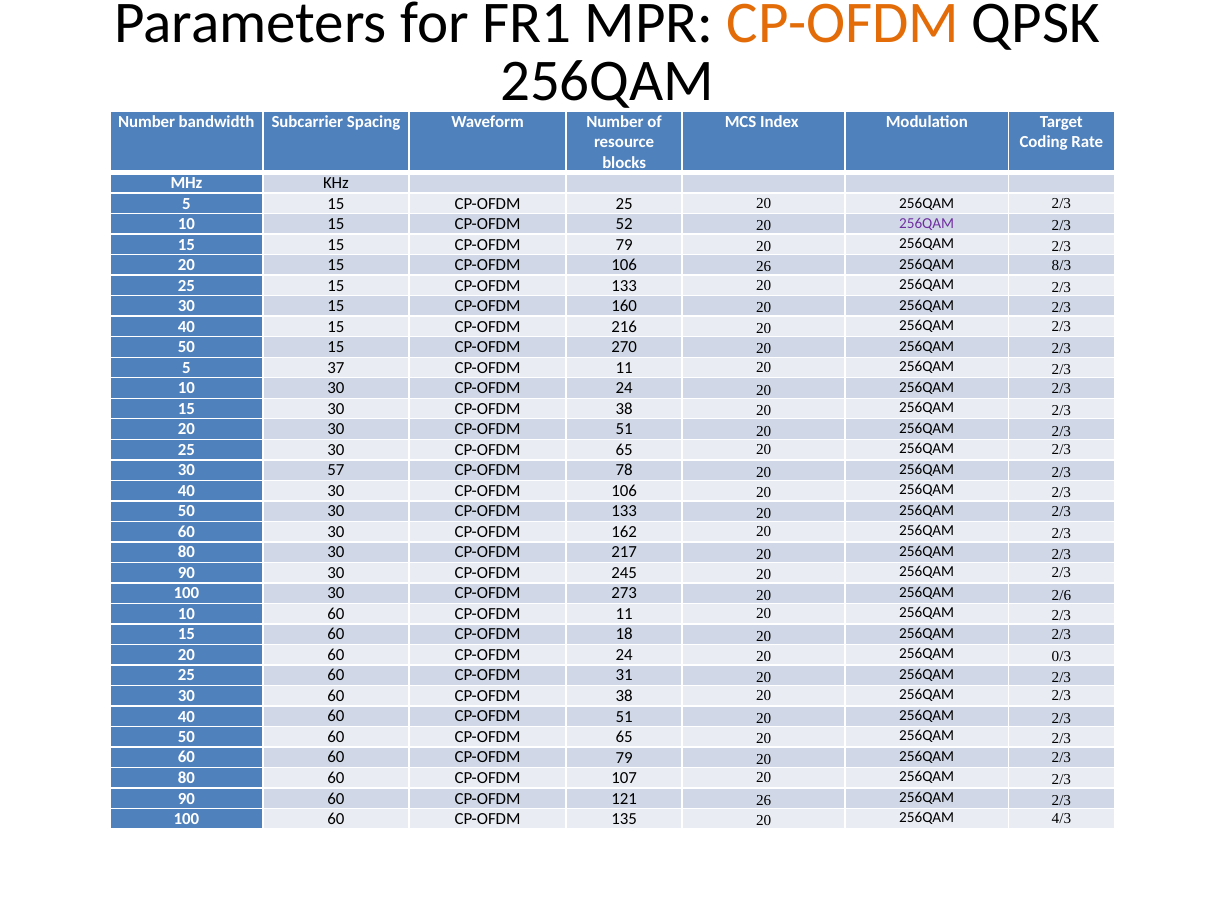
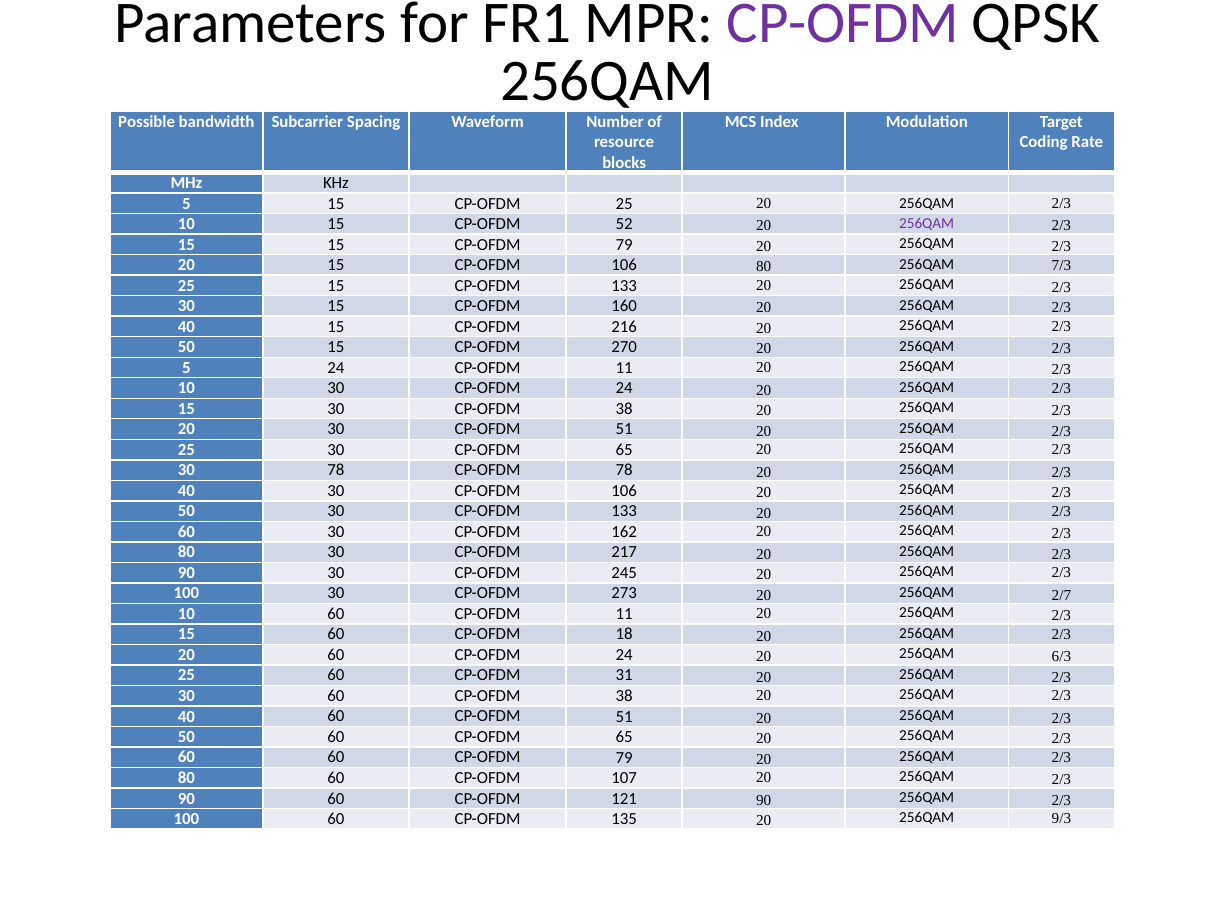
CP-OFDM at (843, 23) colour: orange -> purple
Number at (147, 122): Number -> Possible
106 26: 26 -> 80
8/3: 8/3 -> 7/3
5 37: 37 -> 24
30 57: 57 -> 78
2/6: 2/6 -> 2/7
0/3: 0/3 -> 6/3
121 26: 26 -> 90
4/3: 4/3 -> 9/3
